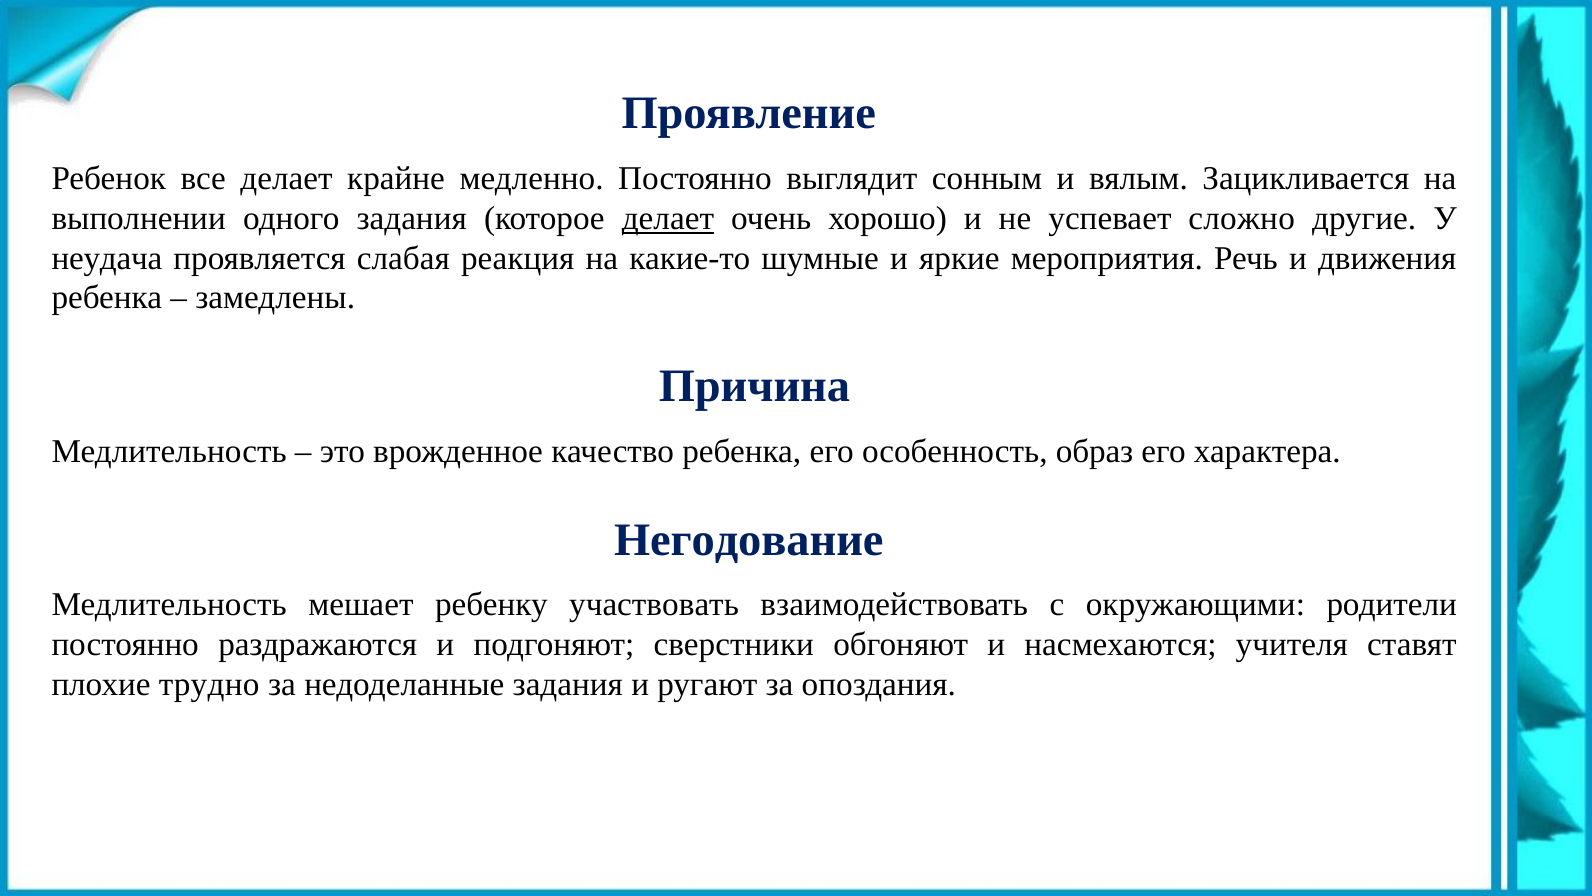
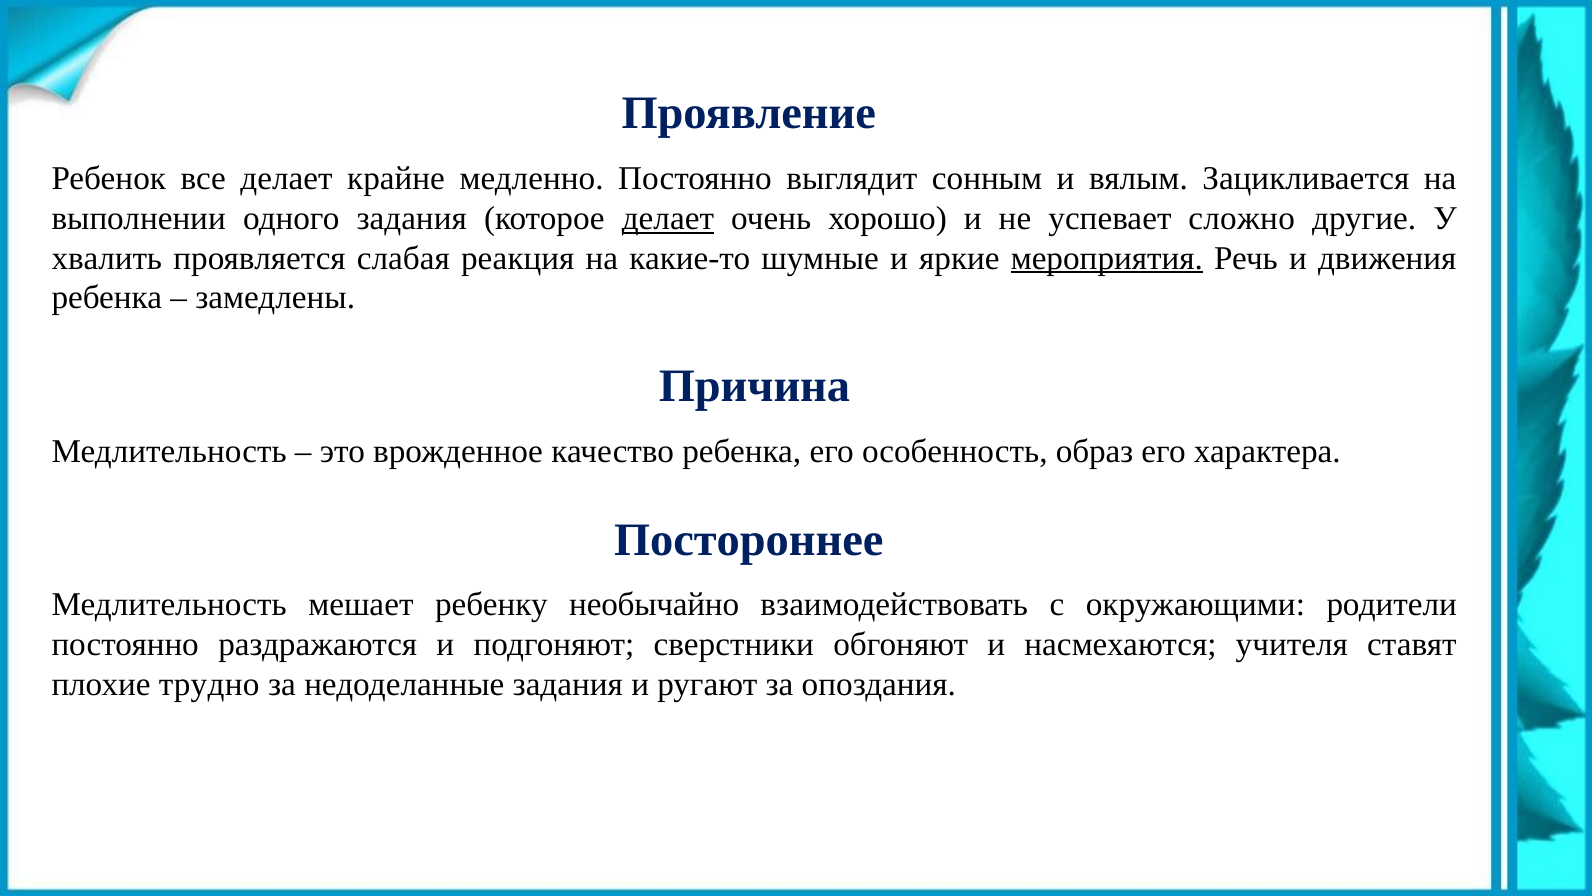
неудача: неудача -> хвалить
мероприятия underline: none -> present
Негодование: Негодование -> Постороннее
участвовать: участвовать -> необычайно
